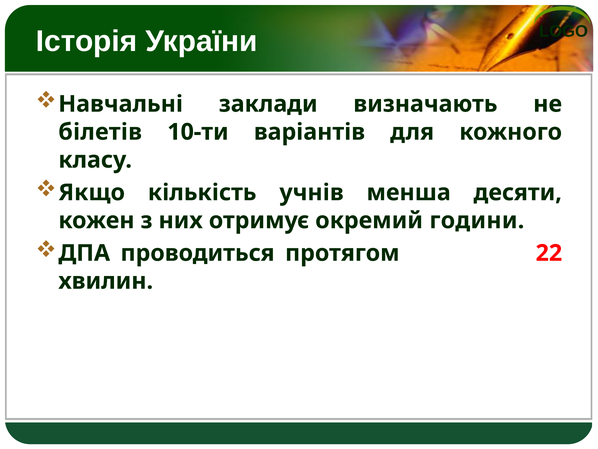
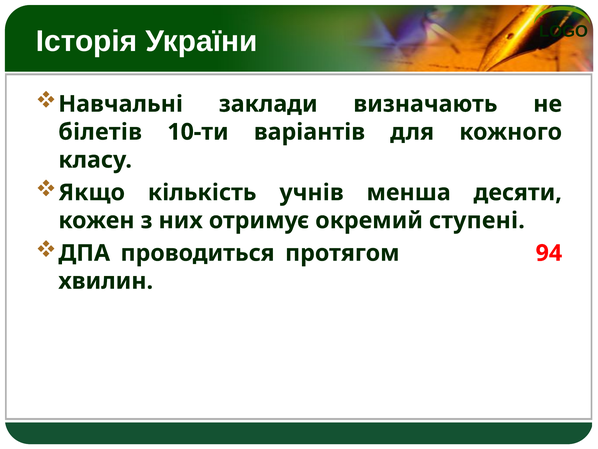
години: години -> ступені
22: 22 -> 94
